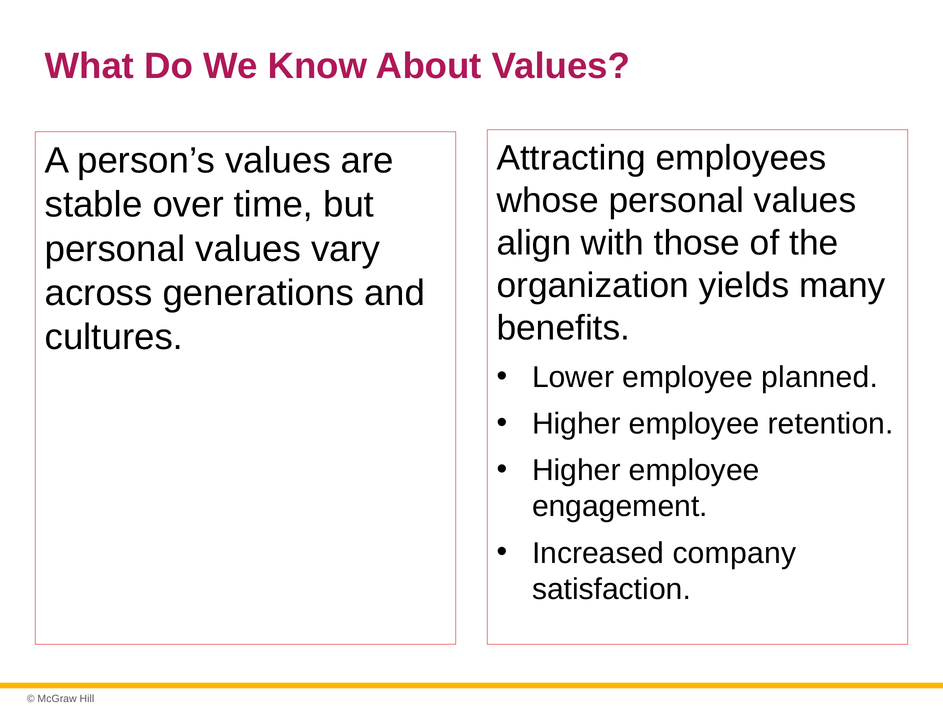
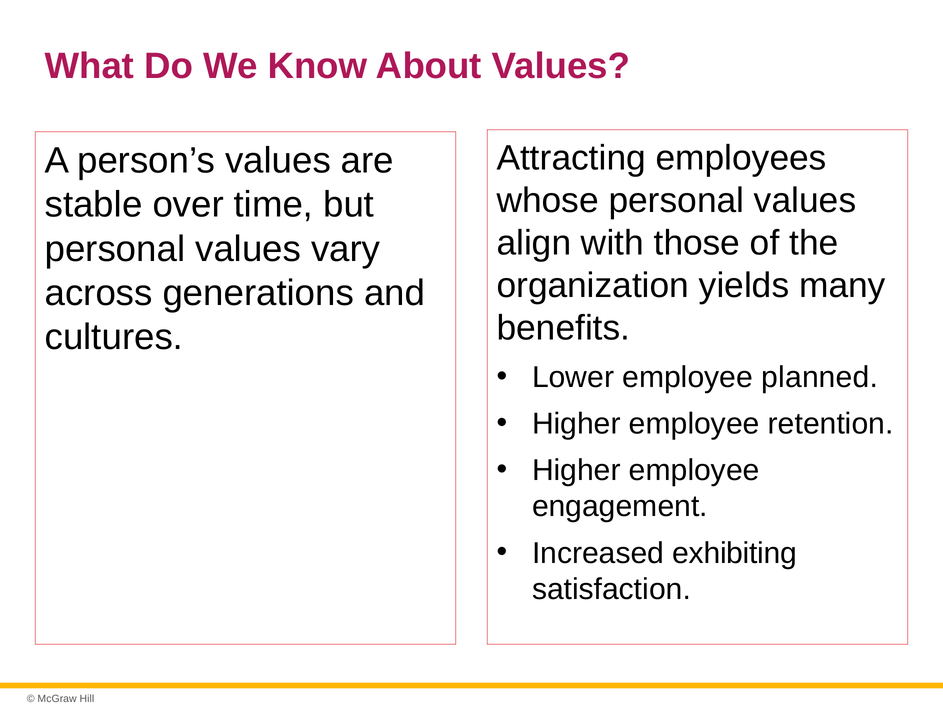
company: company -> exhibiting
